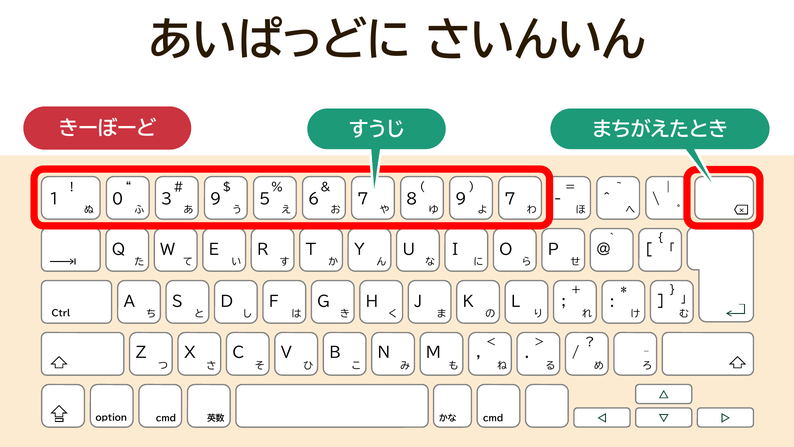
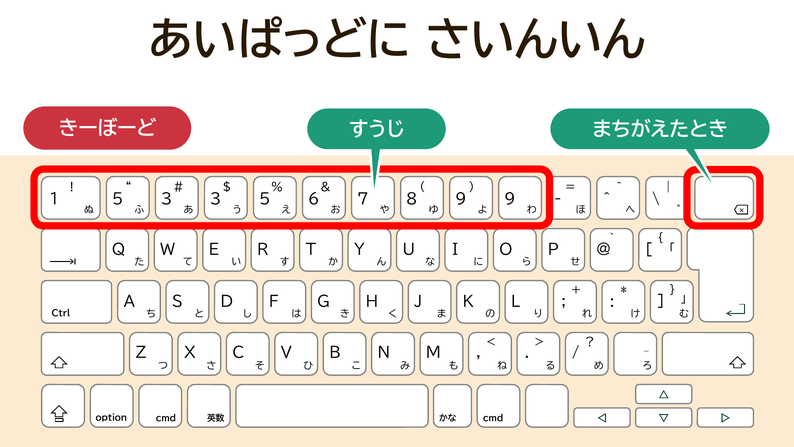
1 0: 0 -> 5
3 9: 9 -> 3
9 7: 7 -> 9
